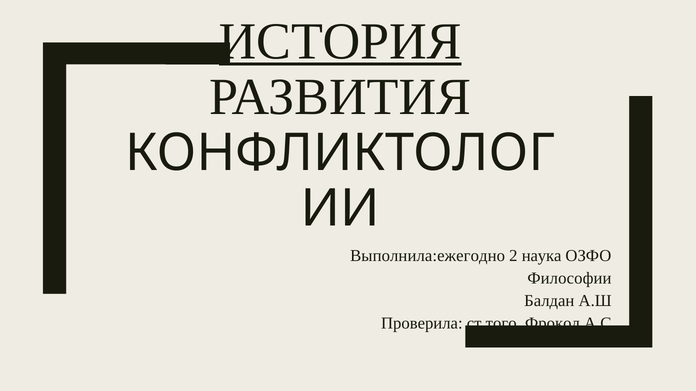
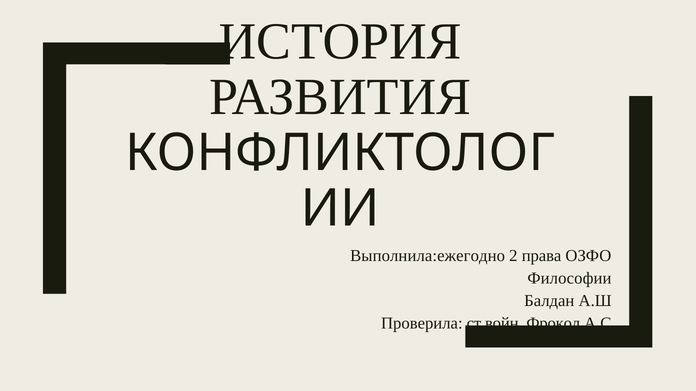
ИСТОРИЯ underline: present -> none
наука: наука -> права
ст.того.,Фрокол: ст.того.,Фрокол -> ст.войн.,Фрокол
